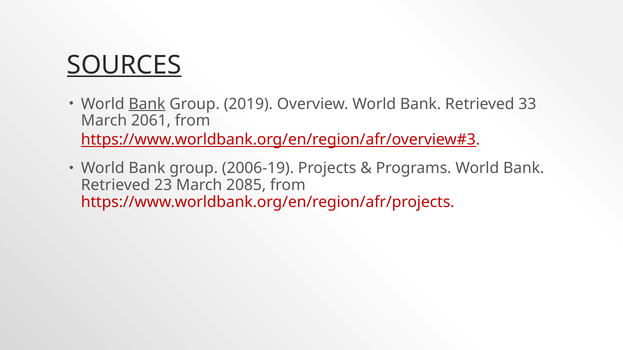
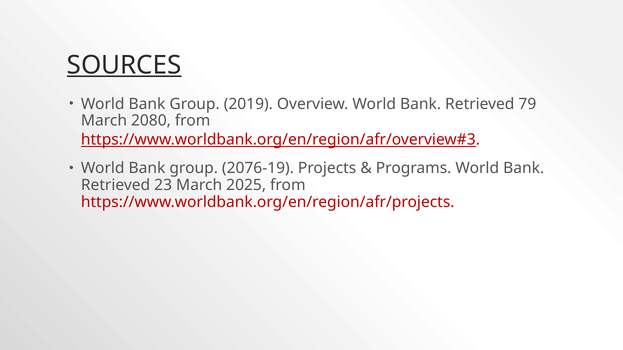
Bank at (147, 104) underline: present -> none
33: 33 -> 79
2061: 2061 -> 2080
2006-19: 2006-19 -> 2076-19
2085: 2085 -> 2025
